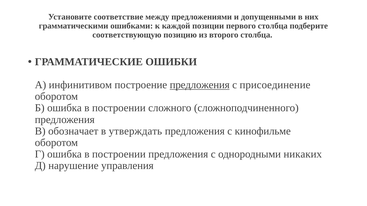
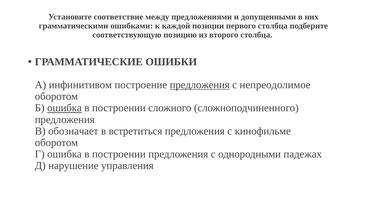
присоединение: присоединение -> непреодолимое
ошибка at (64, 108) underline: none -> present
утверждать: утверждать -> встретиться
никаких: никаких -> падежах
